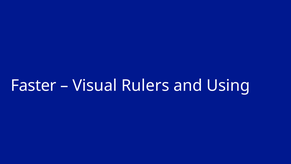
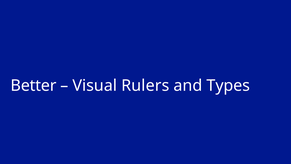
Faster: Faster -> Better
Using: Using -> Types
